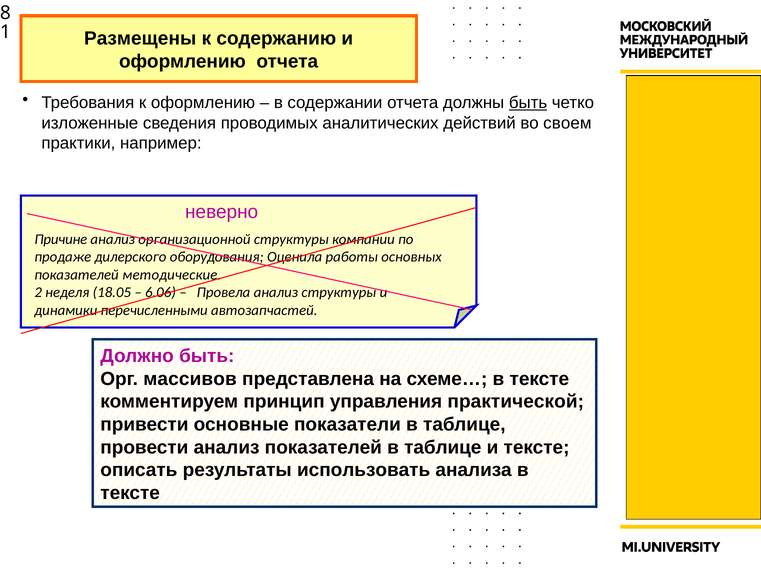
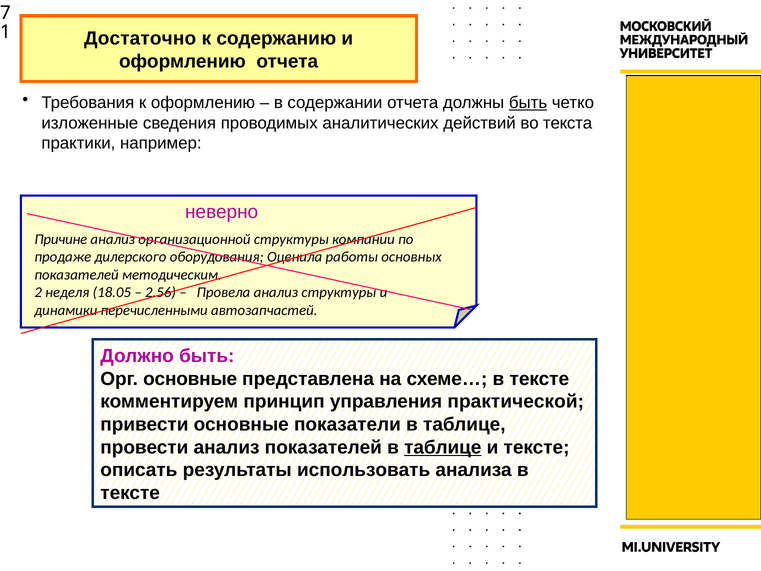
8: 8 -> 7
Размещены: Размещены -> Достаточно
своем: своем -> текста
методические: методические -> методическим
6.06: 6.06 -> 2.56
Орг массивов: массивов -> основные
таблице at (443, 447) underline: none -> present
